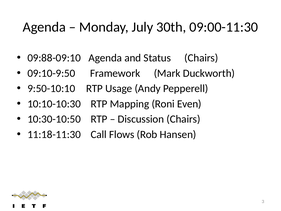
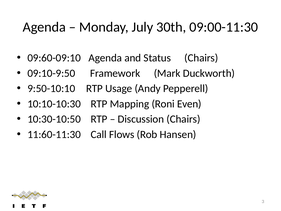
09:88-09:10: 09:88-09:10 -> 09:60-09:10
11:18-11:30: 11:18-11:30 -> 11:60-11:30
